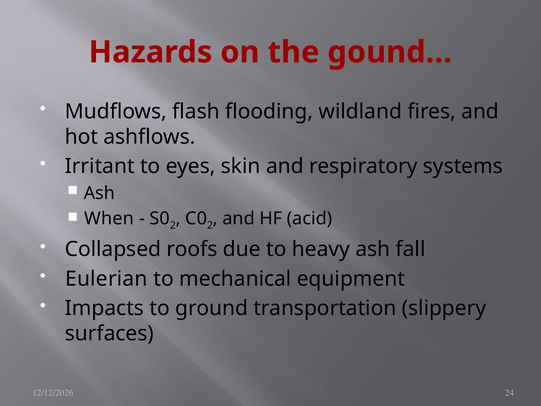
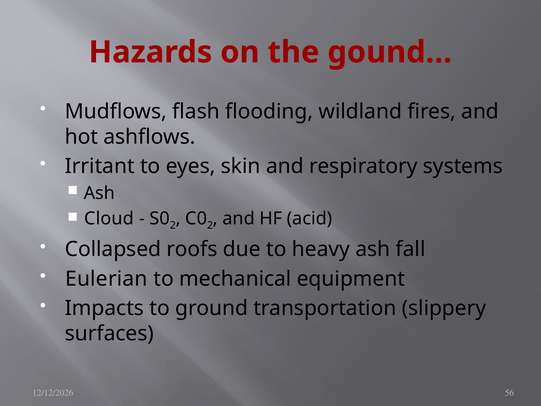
When: When -> Cloud
24: 24 -> 56
